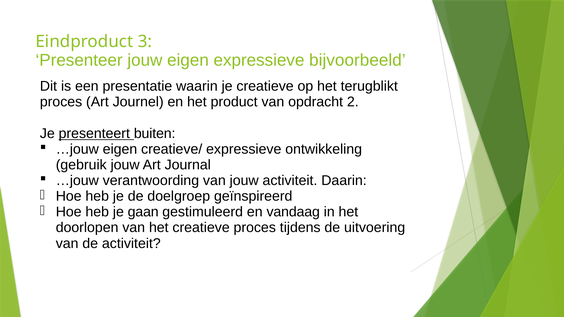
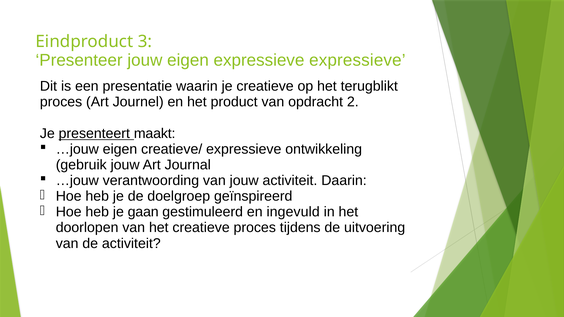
expressieve bijvoorbeeld: bijvoorbeeld -> expressieve
buiten: buiten -> maakt
vandaag: vandaag -> ingevuld
